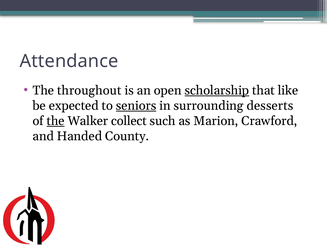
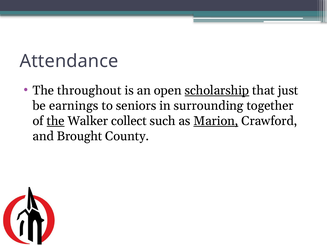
like: like -> just
expected: expected -> earnings
seniors underline: present -> none
desserts: desserts -> together
Marion underline: none -> present
Handed: Handed -> Brought
